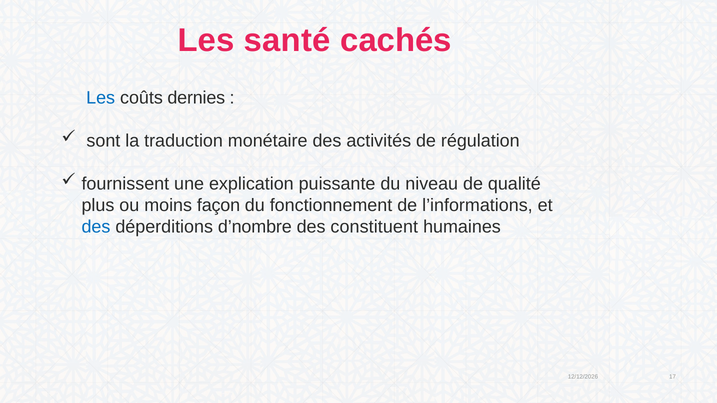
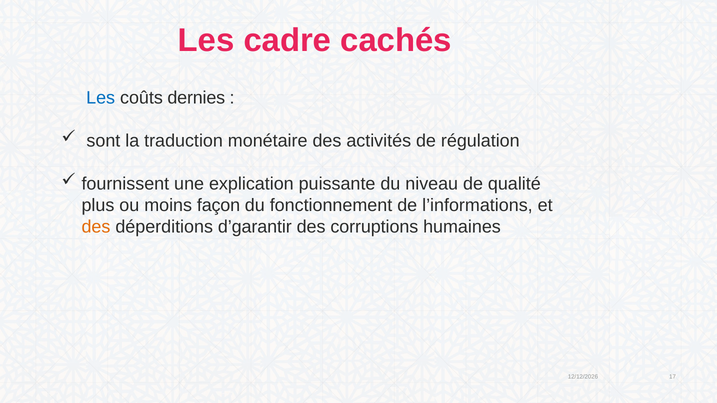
santé: santé -> cadre
des at (96, 227) colour: blue -> orange
d’nombre: d’nombre -> d’garantir
constituent: constituent -> corruptions
